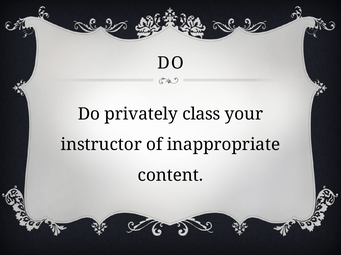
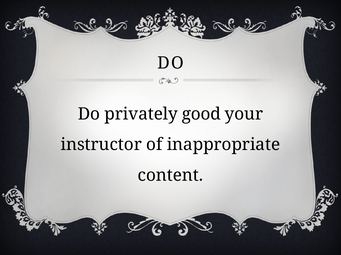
class: class -> good
